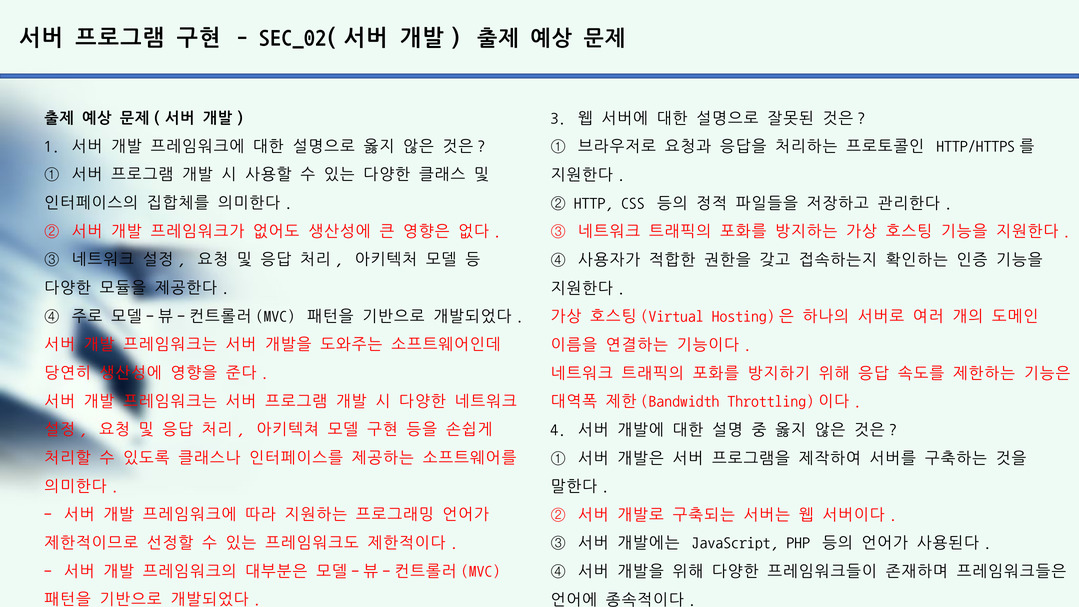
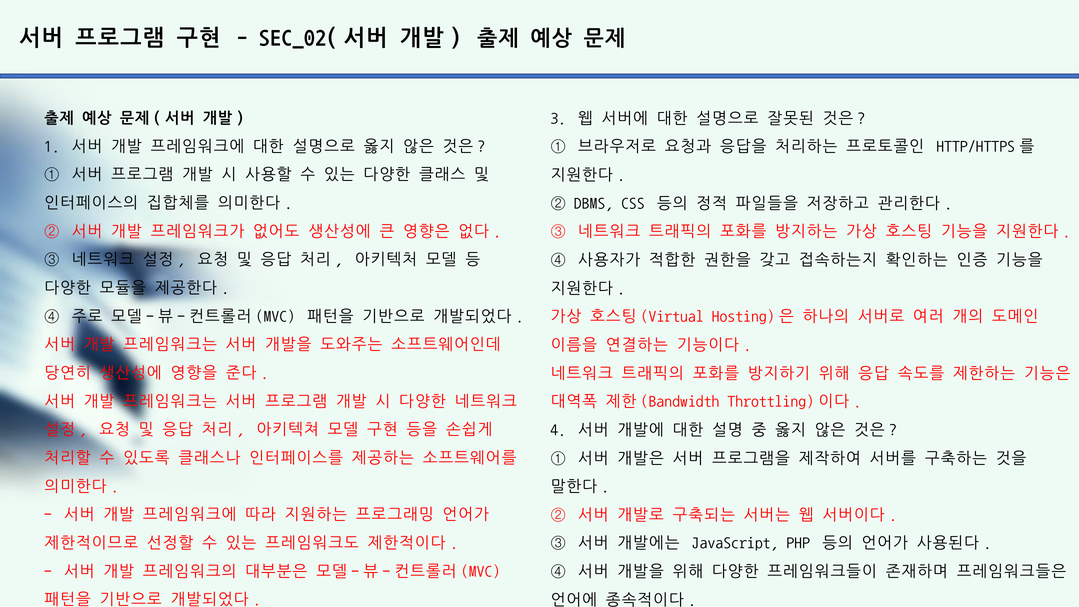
HTTP: HTTP -> DBMS
